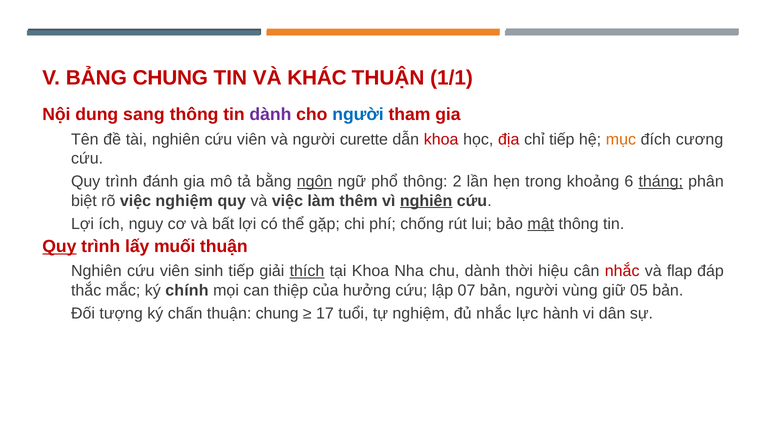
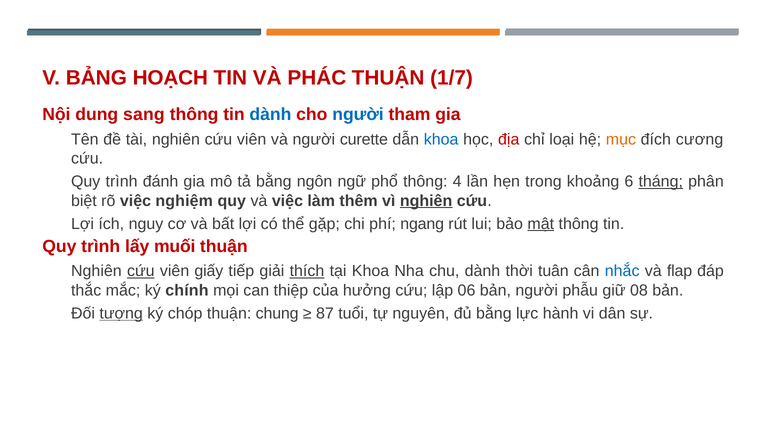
BẢNG CHUNG: CHUNG -> HOẠCH
KHÁC: KHÁC -> PHÁC
1/1: 1/1 -> 1/7
dành at (270, 115) colour: purple -> blue
khoa at (441, 140) colour: red -> blue
chỉ tiếp: tiếp -> loại
ngôn underline: present -> none
2: 2 -> 4
chống: chống -> ngang
Quy at (59, 247) underline: present -> none
cứu at (141, 271) underline: none -> present
sinh: sinh -> giấy
hiệu: hiệu -> tuân
nhắc at (622, 271) colour: red -> blue
07: 07 -> 06
vùng: vùng -> phẫu
05: 05 -> 08
tượng underline: none -> present
chấn: chấn -> chóp
17: 17 -> 87
tự nghiệm: nghiệm -> nguyên
đủ nhắc: nhắc -> bằng
